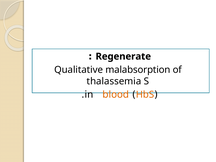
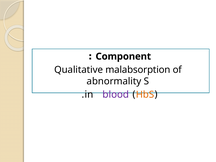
Regenerate: Regenerate -> Component
thalassemia: thalassemia -> abnormality
blood colour: orange -> purple
